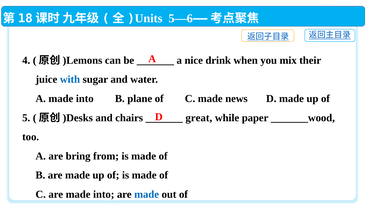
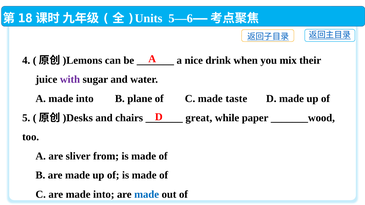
with colour: blue -> purple
news: news -> taste
bring: bring -> sliver
